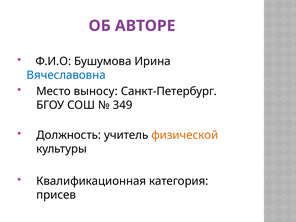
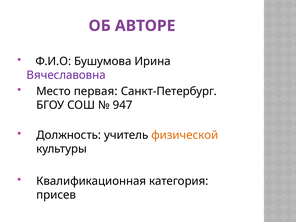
Вячеславовна colour: blue -> purple
выносу: выносу -> первая
349: 349 -> 947
